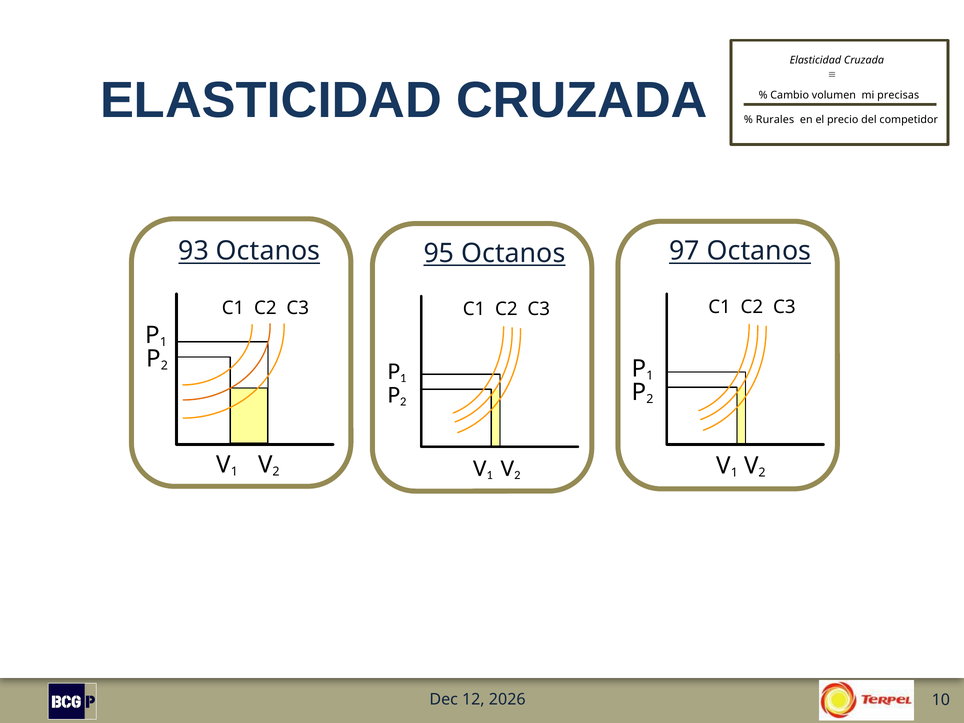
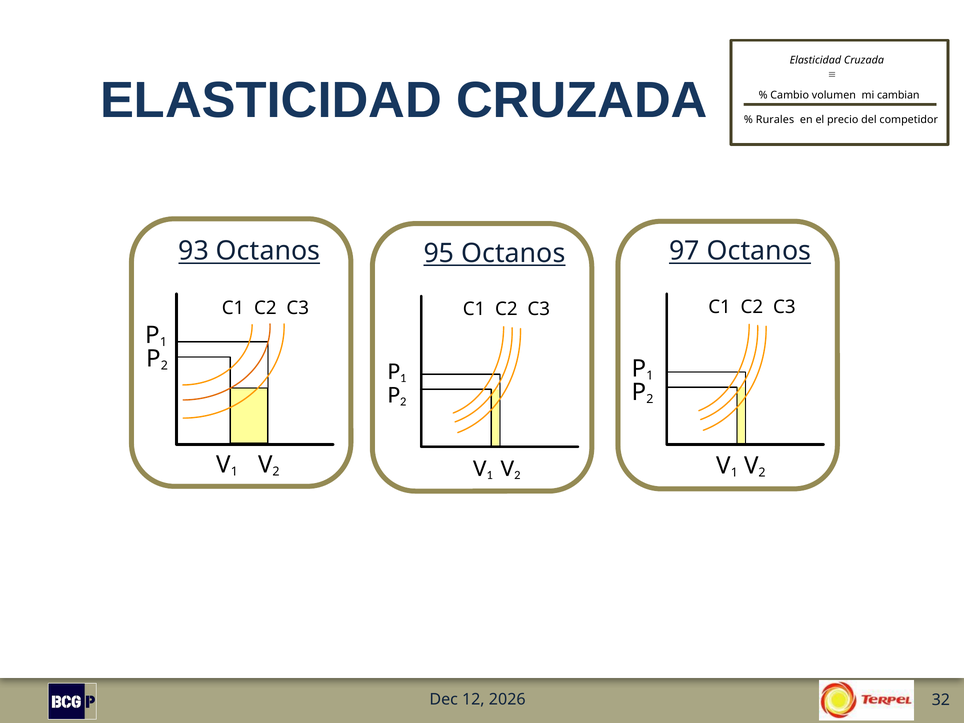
precisas: precisas -> cambian
10: 10 -> 32
